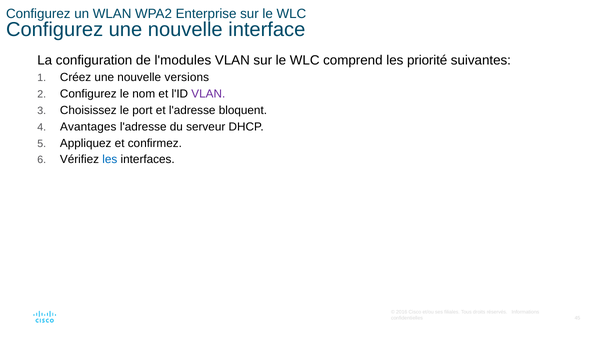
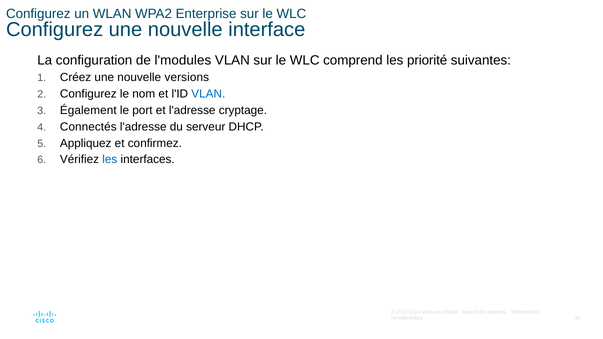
VLAN at (208, 94) colour: purple -> blue
Choisissez: Choisissez -> Également
bloquent: bloquent -> cryptage
Avantages: Avantages -> Connectés
